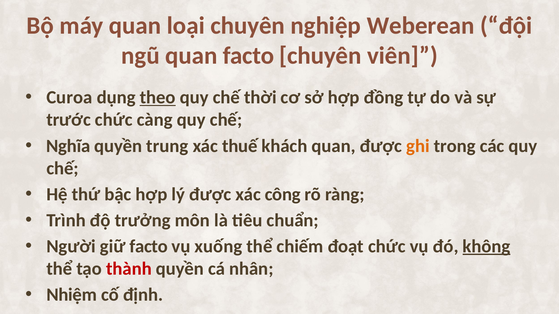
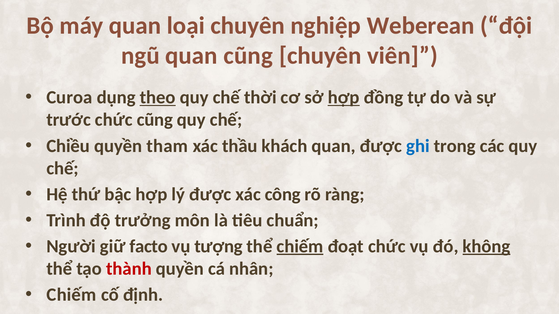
quan facto: facto -> cũng
hợp at (344, 98) underline: none -> present
chức càng: càng -> cũng
Nghĩa: Nghĩa -> Chiều
trung: trung -> tham
thuế: thuế -> thầu
ghi colour: orange -> blue
xuống: xuống -> tượng
chiếm at (300, 247) underline: none -> present
Nhiệm at (72, 295): Nhiệm -> Chiếm
